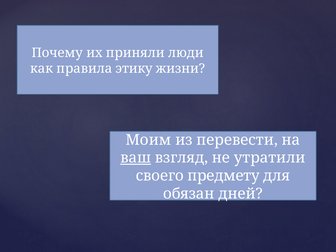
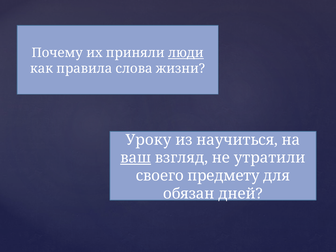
люди underline: none -> present
этику: этику -> слова
Моим: Моим -> Уроку
перевести: перевести -> научиться
